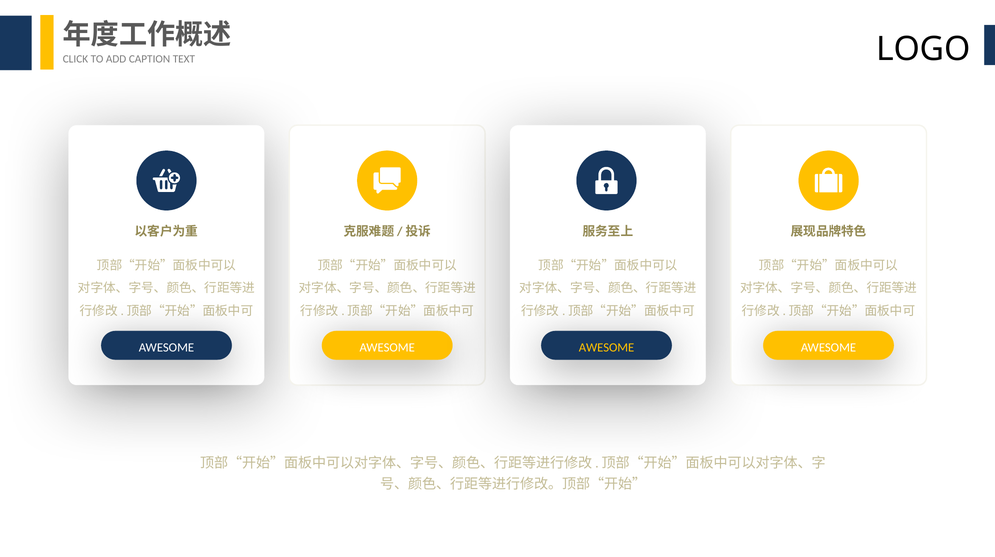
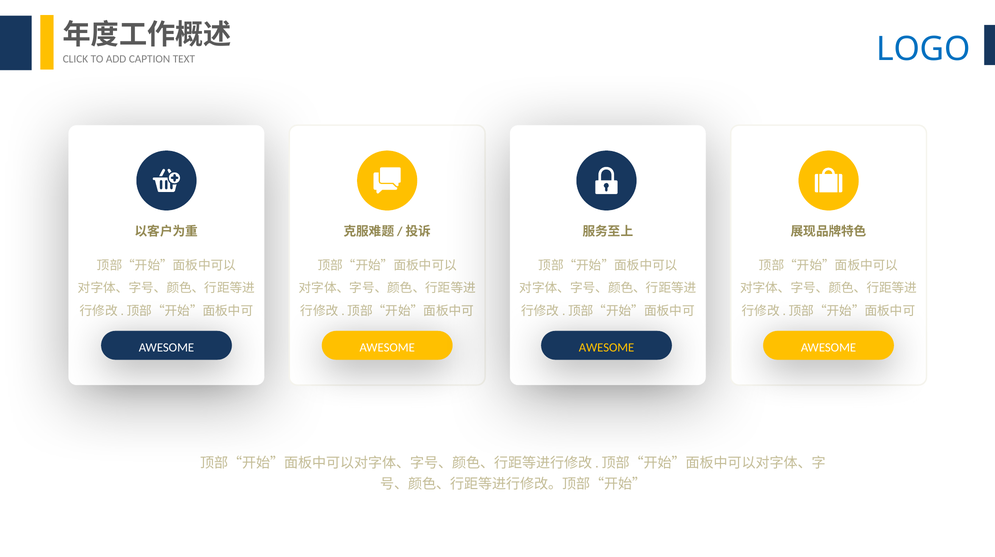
LOGO colour: black -> blue
